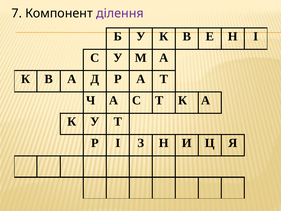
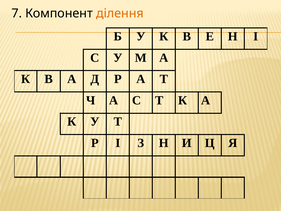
ділення colour: purple -> orange
